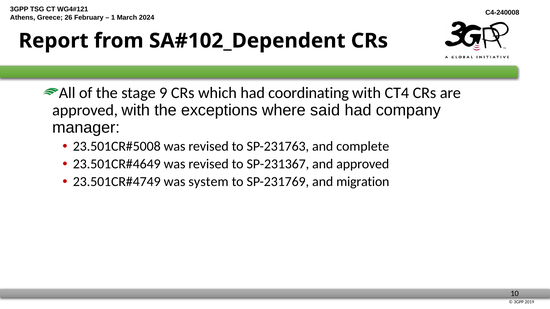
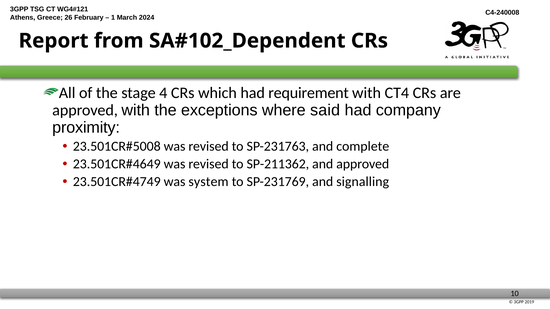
9: 9 -> 4
coordinating: coordinating -> requirement
manager: manager -> proximity
SP-231367: SP-231367 -> SP-211362
migration: migration -> signalling
